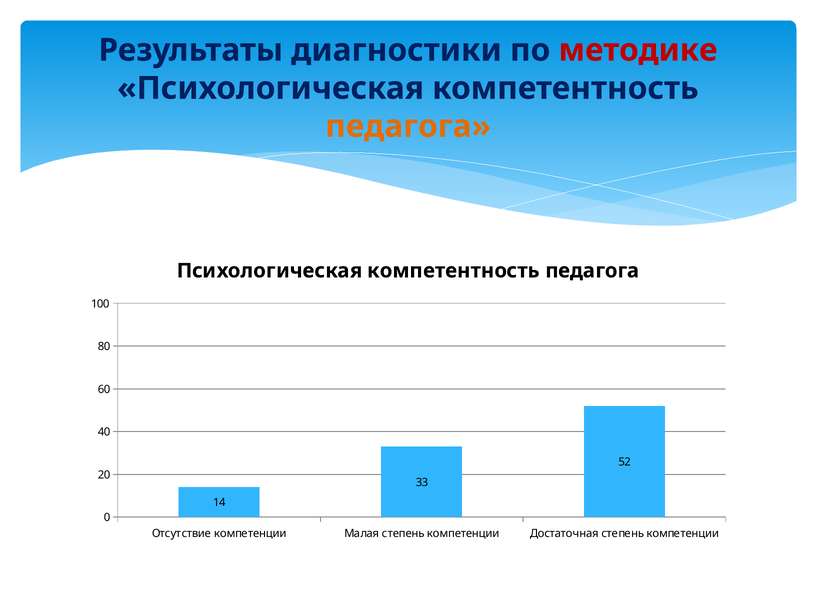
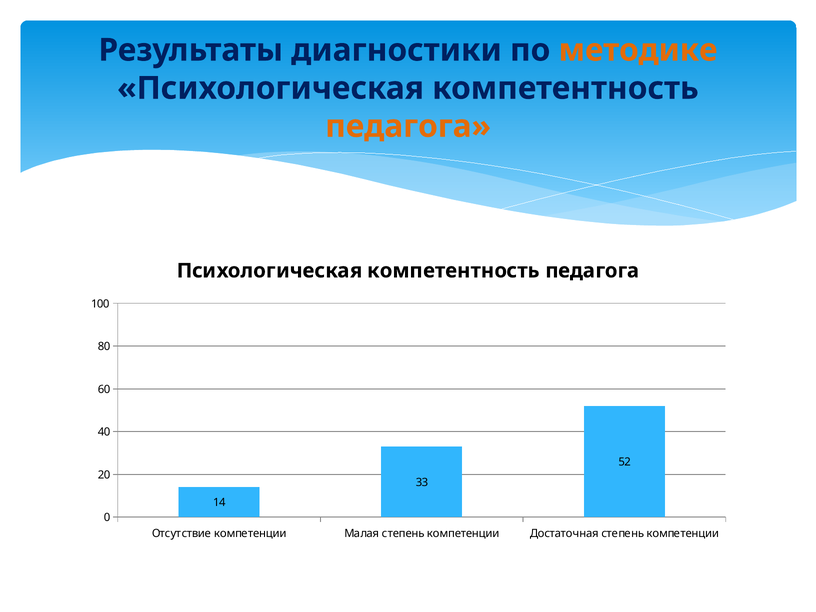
методике colour: red -> orange
